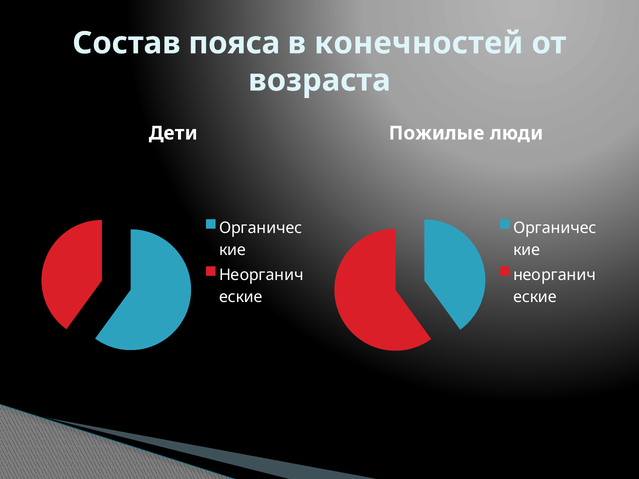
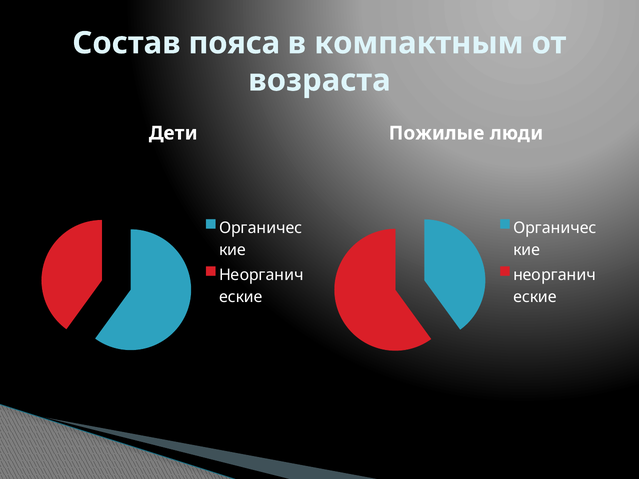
конечностей: конечностей -> компактным
